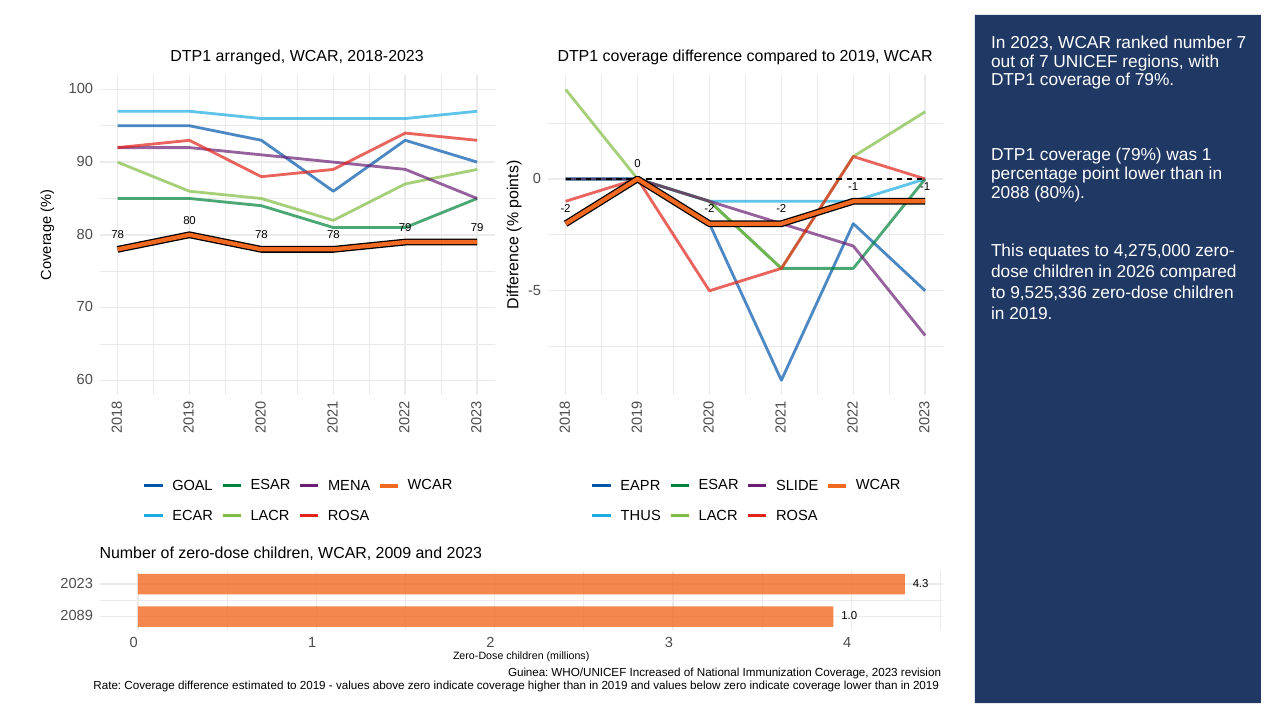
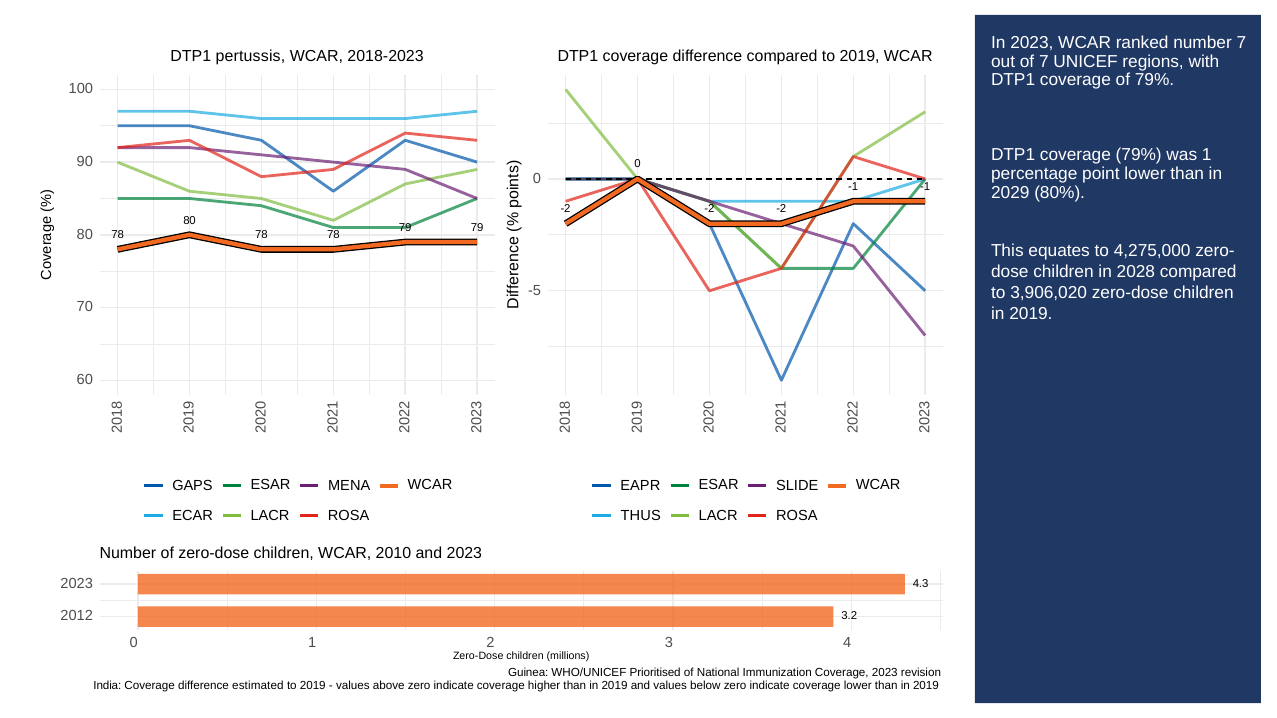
arranged: arranged -> pertussis
2088: 2088 -> 2029
2026: 2026 -> 2028
9,525,336: 9,525,336 -> 3,906,020
GOAL: GOAL -> GAPS
2009: 2009 -> 2010
2089: 2089 -> 2012
1.0: 1.0 -> 3.2
Increased: Increased -> Prioritised
Rate: Rate -> India
